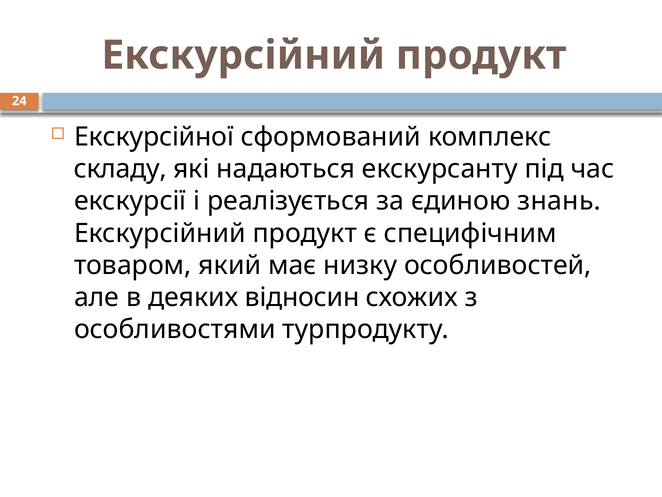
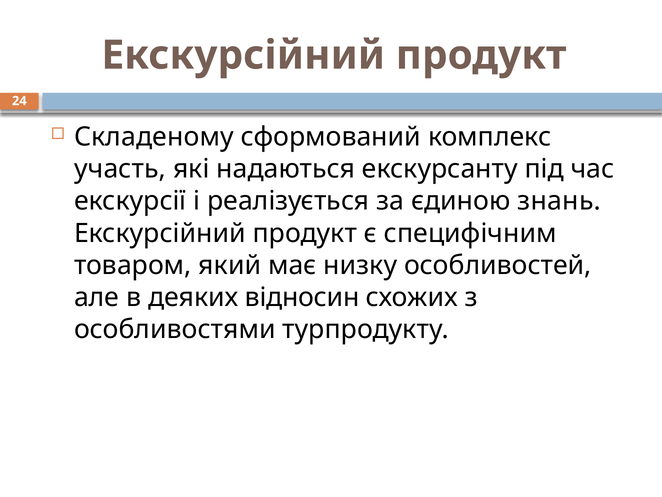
Екскурсійної: Екскурсійної -> Складеному
складу: складу -> участь
